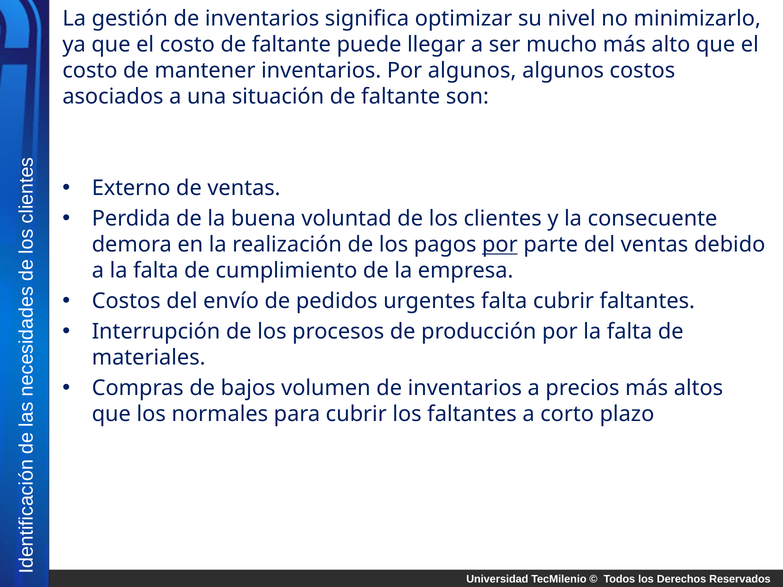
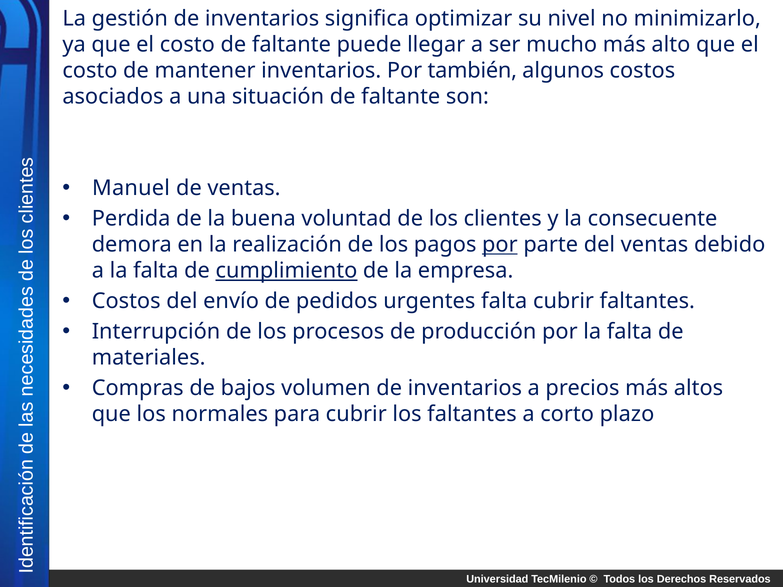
Por algunos: algunos -> también
Externo: Externo -> Manuel
cumplimiento underline: none -> present
